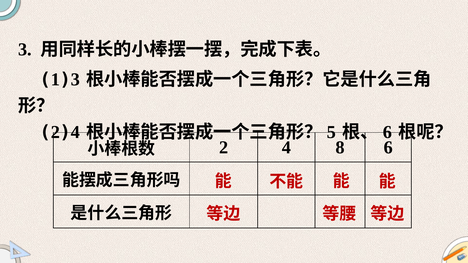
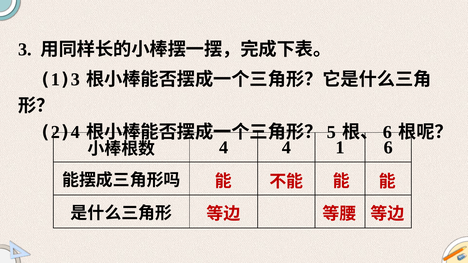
2 at (224, 148): 2 -> 4
8: 8 -> 1
